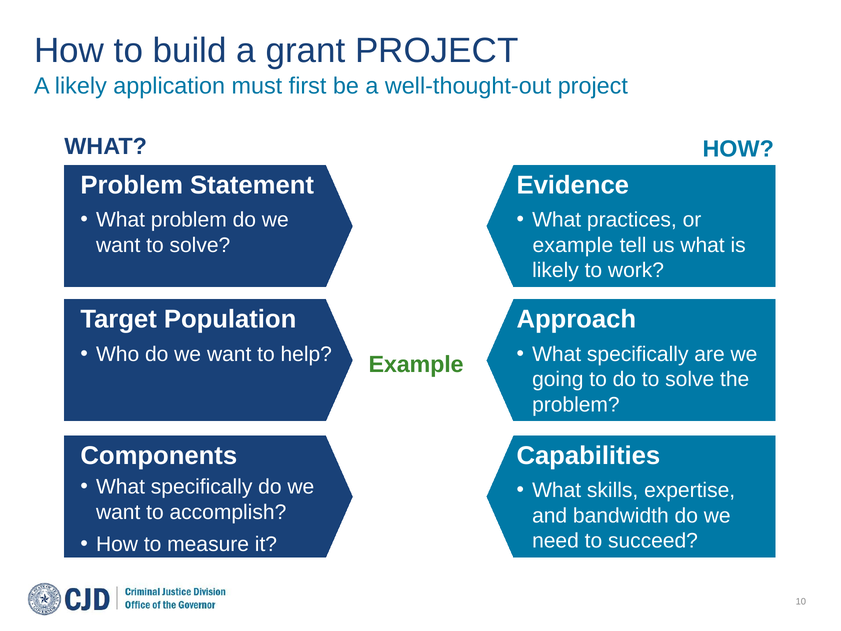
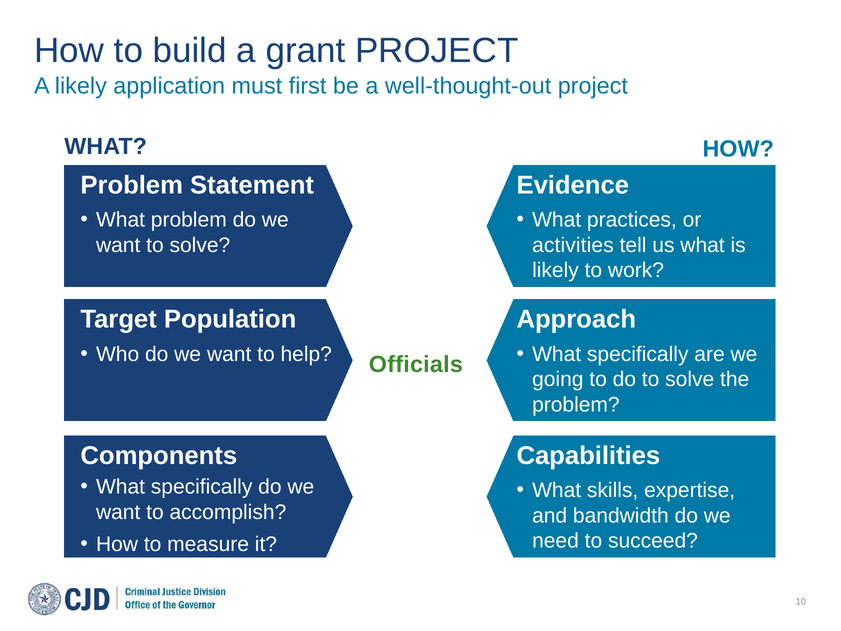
example at (573, 245): example -> activities
Example at (416, 365): Example -> Officials
